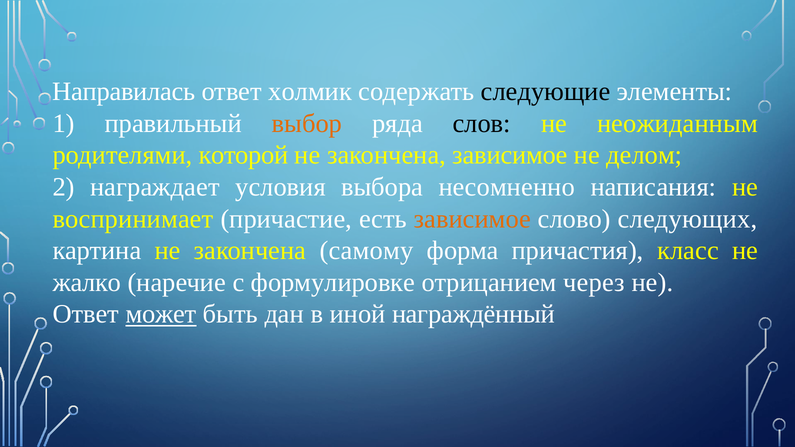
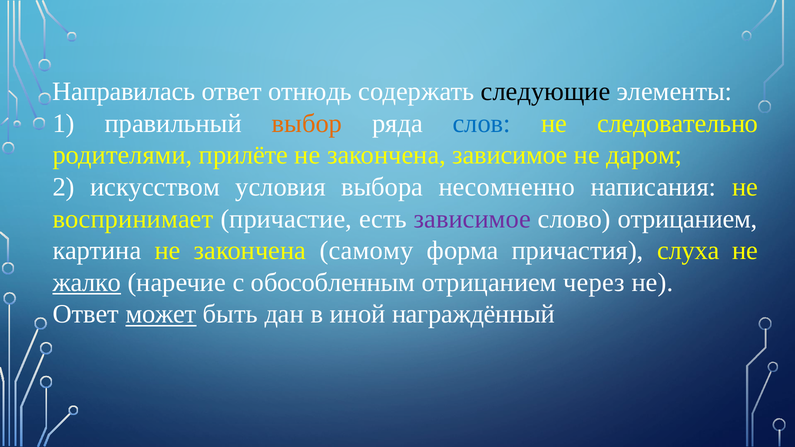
холмик: холмик -> отнюдь
слов colour: black -> blue
неожиданным: неожиданным -> следовательно
которой: которой -> прилёте
делом: делом -> даром
награждает: награждает -> искусством
зависимое at (472, 219) colour: orange -> purple
слово следующих: следующих -> отрицанием
класс: класс -> слуха
жалко underline: none -> present
формулировке: формулировке -> обособленным
